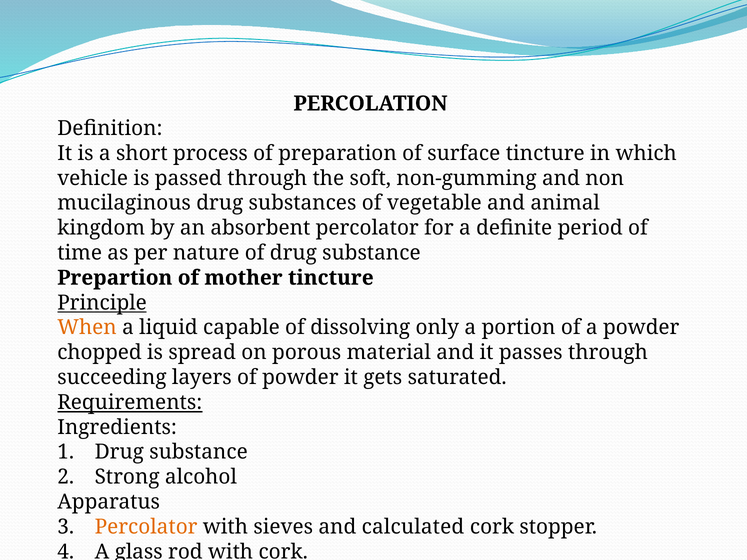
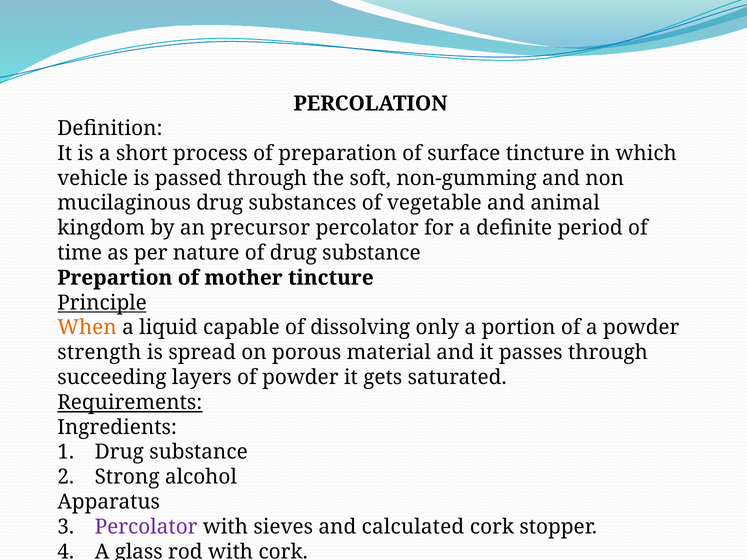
absorbent: absorbent -> precursor
chopped: chopped -> strength
Percolator at (146, 527) colour: orange -> purple
